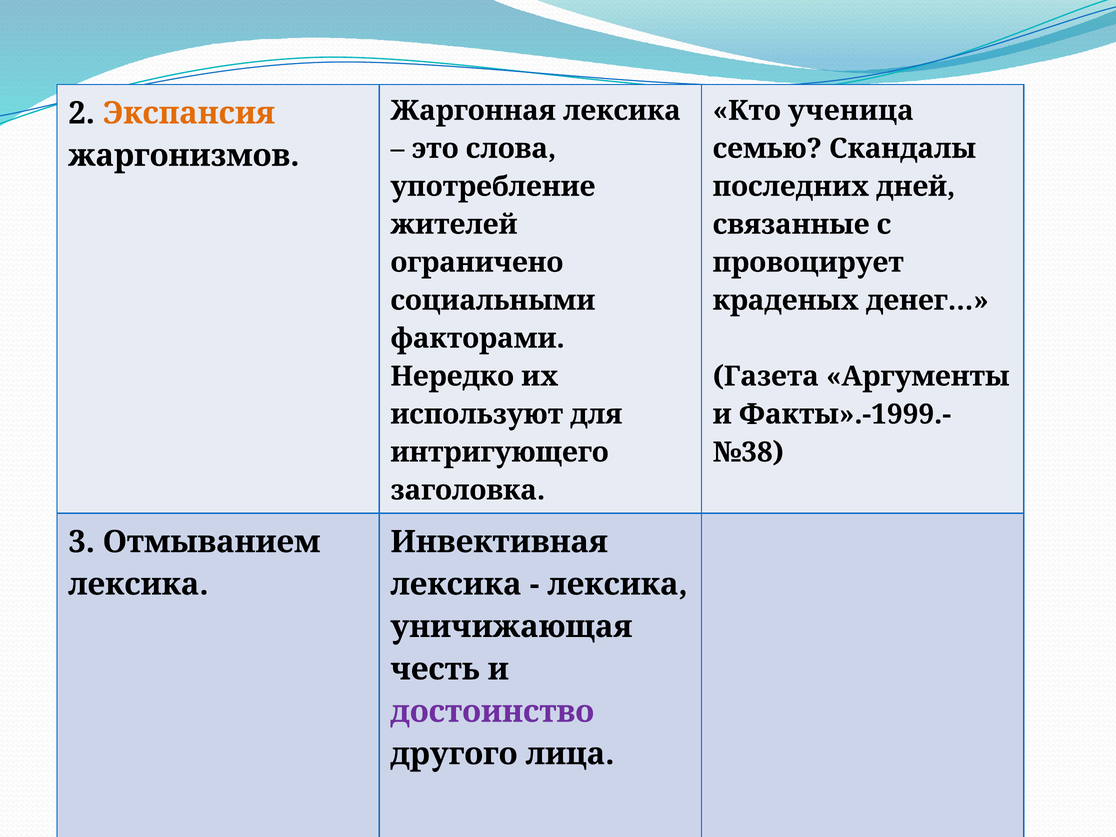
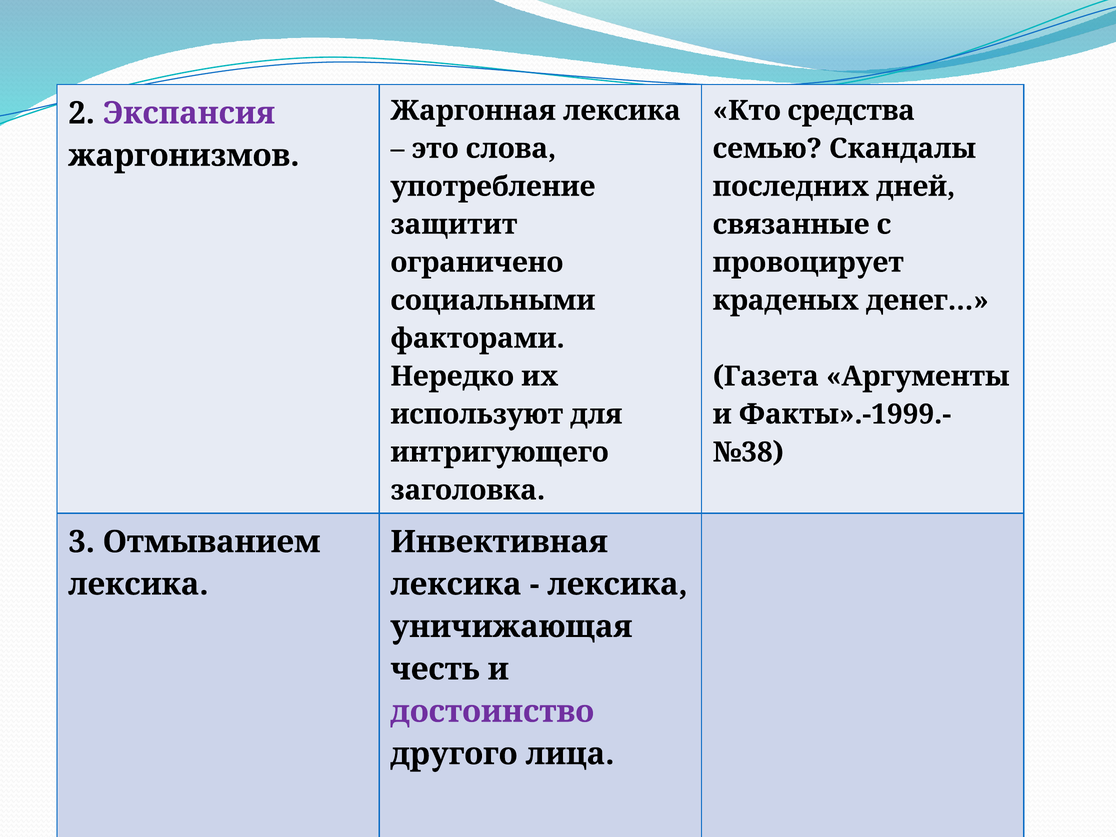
ученица: ученица -> средства
Экспансия colour: orange -> purple
жителей: жителей -> защитит
